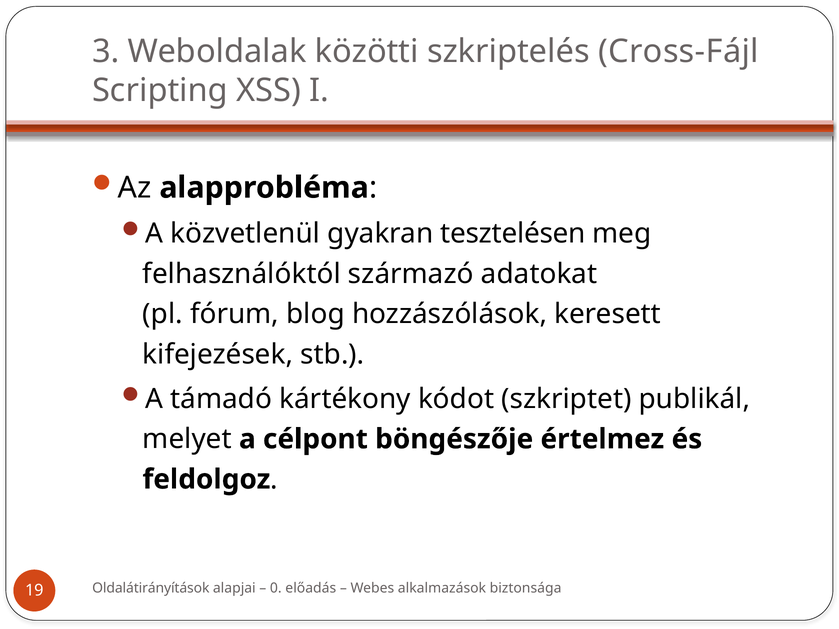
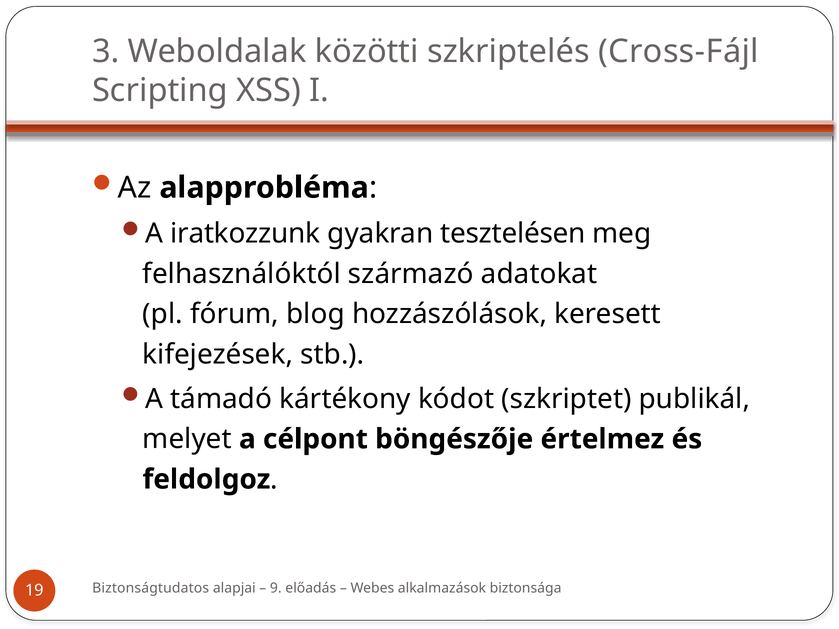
közvetlenül: közvetlenül -> iratkozzunk
Oldalátirányítások: Oldalátirányítások -> Biztonságtudatos
0: 0 -> 9
